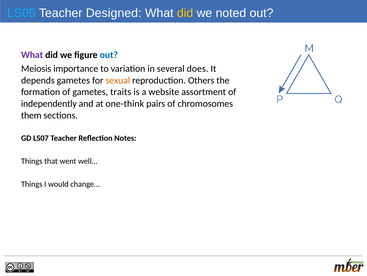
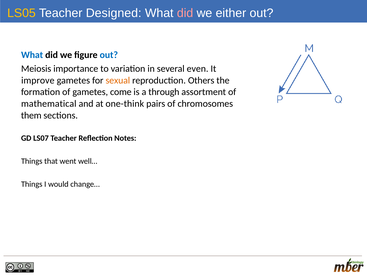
LS05 colour: light blue -> yellow
did at (185, 13) colour: yellow -> pink
noted: noted -> either
What at (32, 55) colour: purple -> blue
does: does -> even
depends: depends -> improve
traits: traits -> come
website: website -> through
independently: independently -> mathematical
